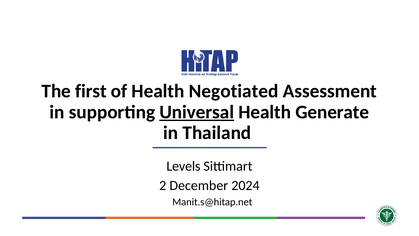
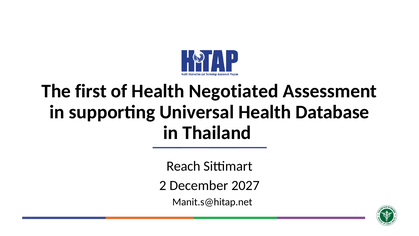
Universal underline: present -> none
Generate: Generate -> Database
Levels: Levels -> Reach
2024: 2024 -> 2027
